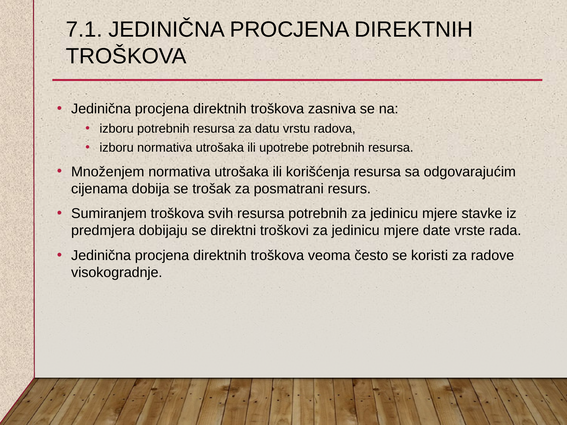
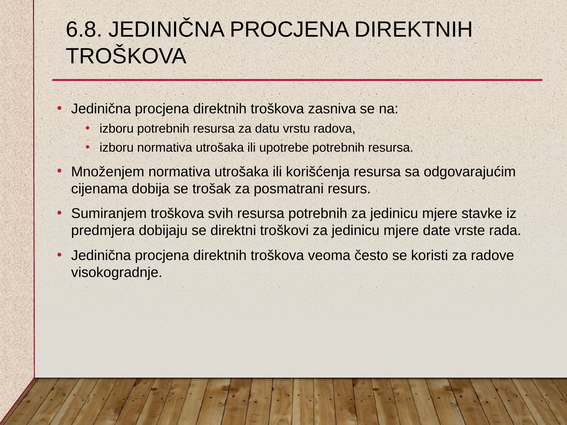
7.1: 7.1 -> 6.8
